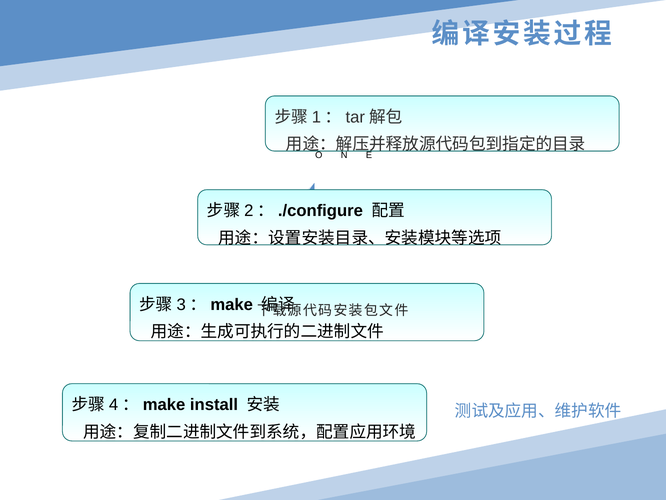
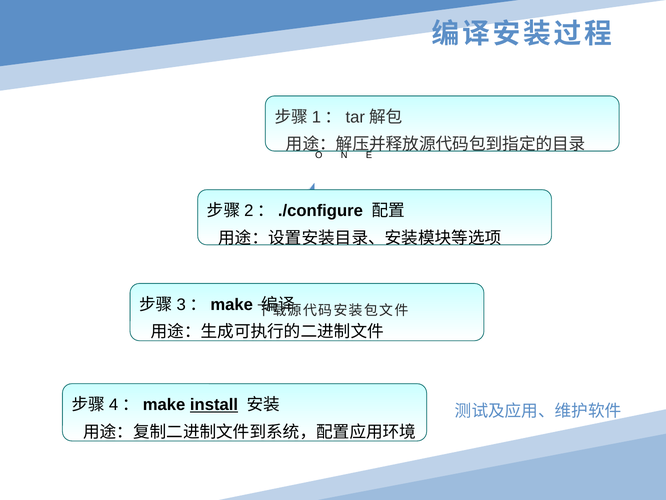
install underline: none -> present
